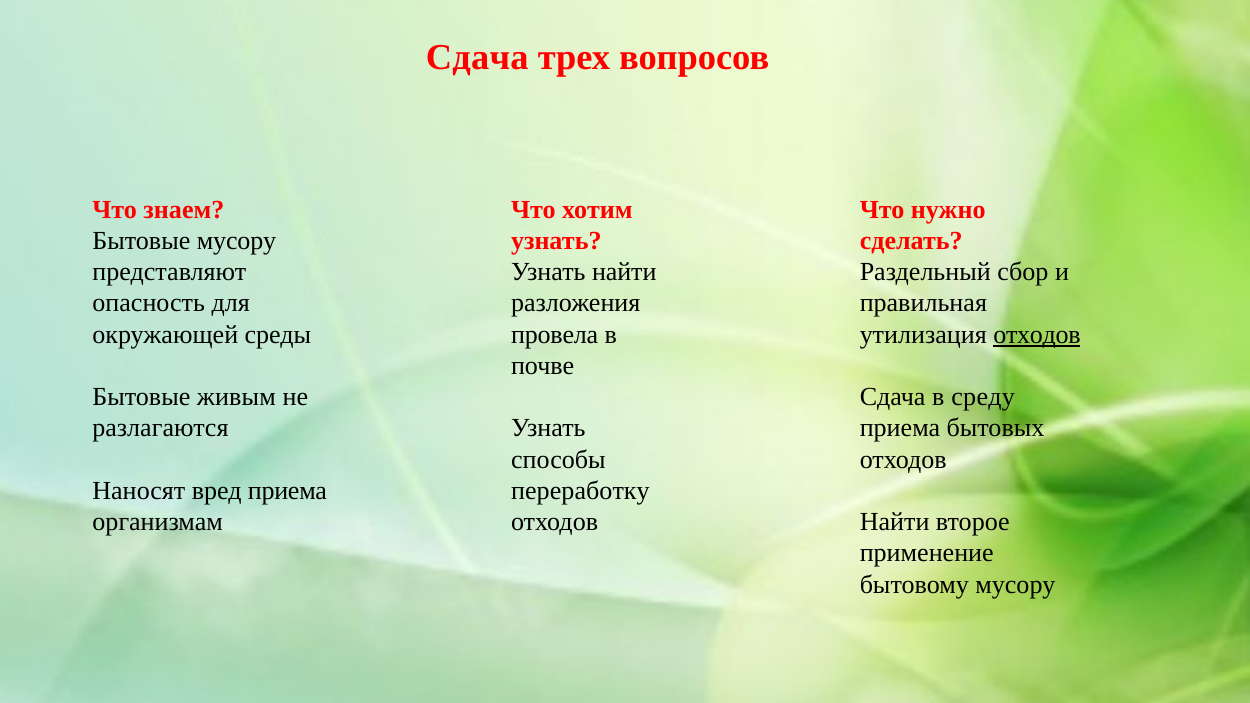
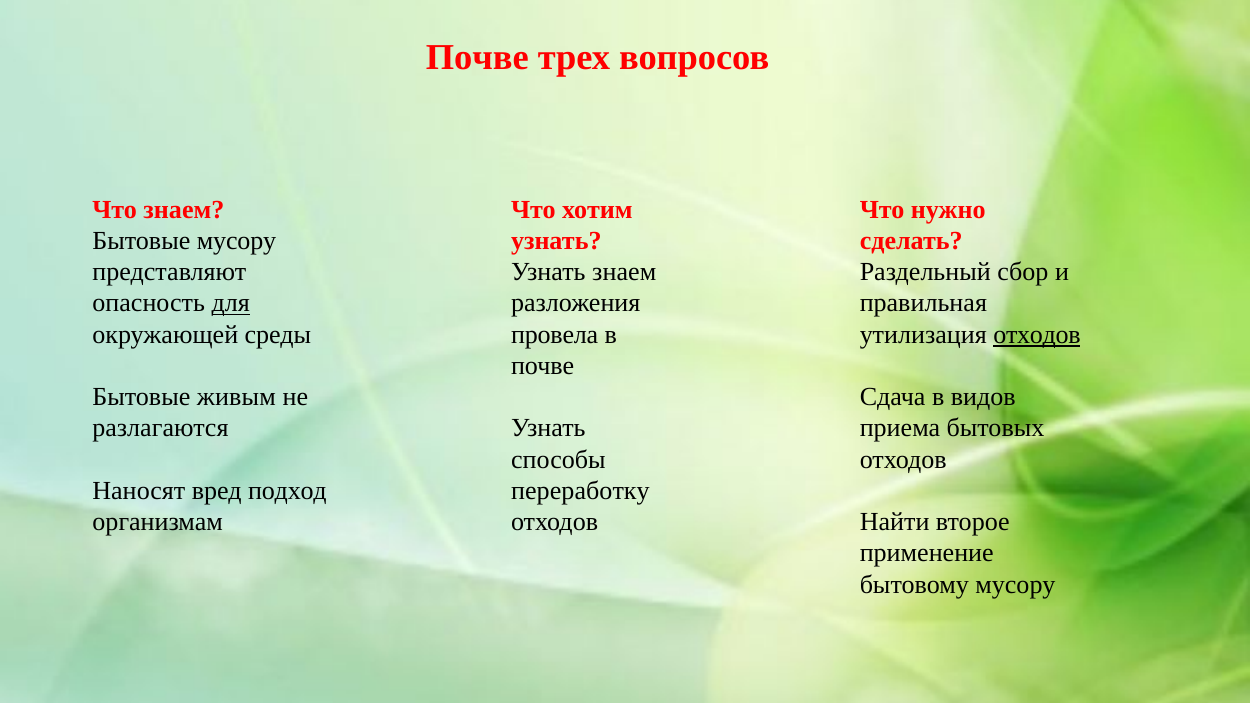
Сдача at (477, 57): Сдача -> Почве
Узнать найти: найти -> знаем
для underline: none -> present
среду: среду -> видов
вред приема: приема -> подход
